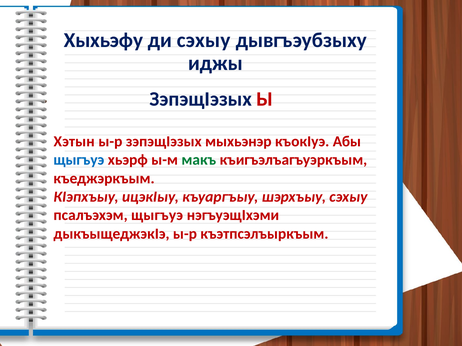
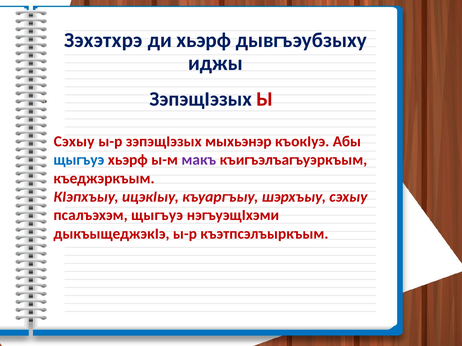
Хыхьэфу: Хыхьэфу -> Зэхэтхрэ
ди сэхыу: сэхыу -> хьэрф
Хэтын at (74, 142): Хэтын -> Сэхыу
макъ colour: green -> purple
